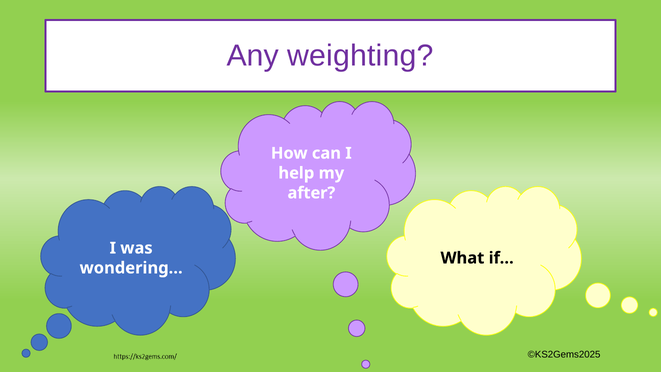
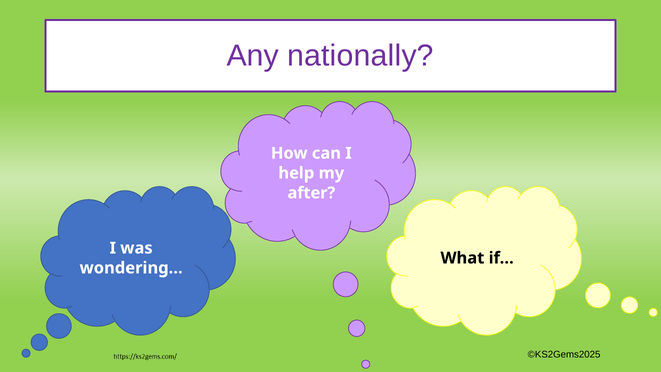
weighting: weighting -> nationally
